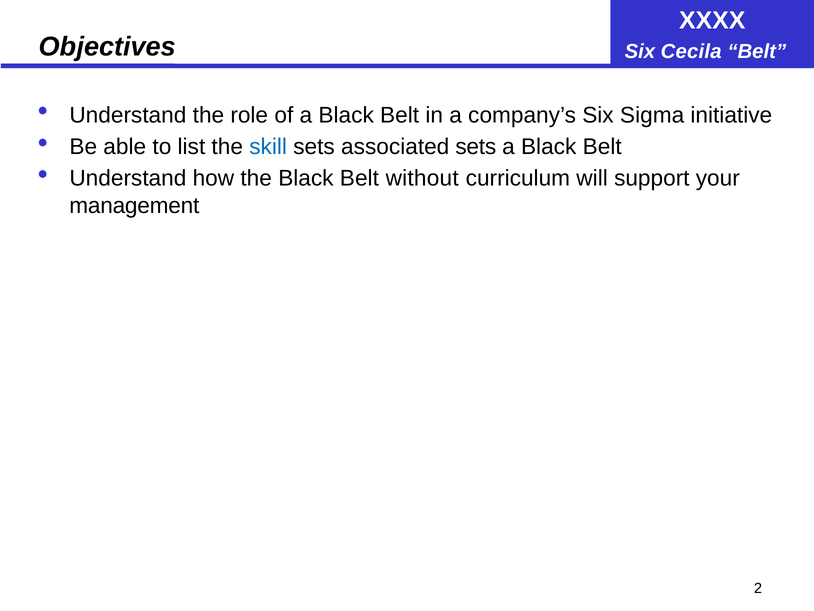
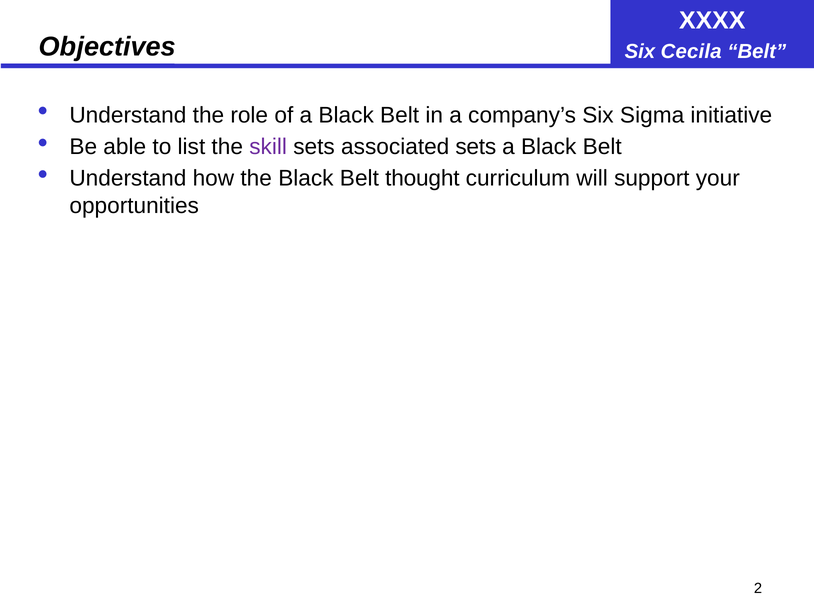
skill colour: blue -> purple
without: without -> thought
management: management -> opportunities
